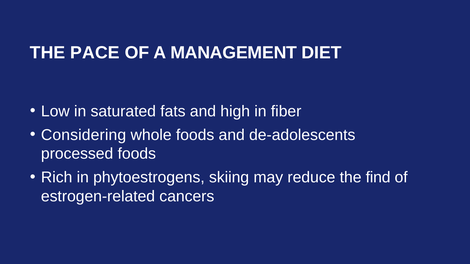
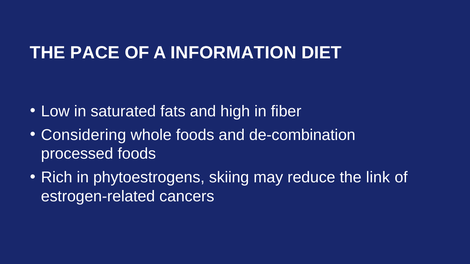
MANAGEMENT: MANAGEMENT -> INFORMATION
de-adolescents: de-adolescents -> de-combination
find: find -> link
